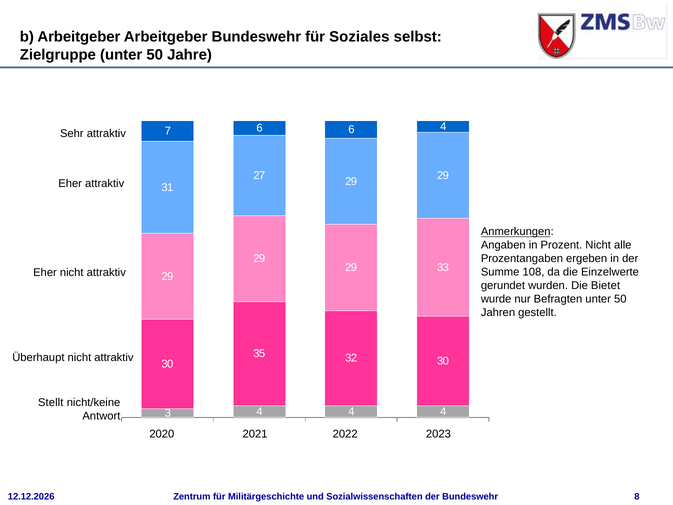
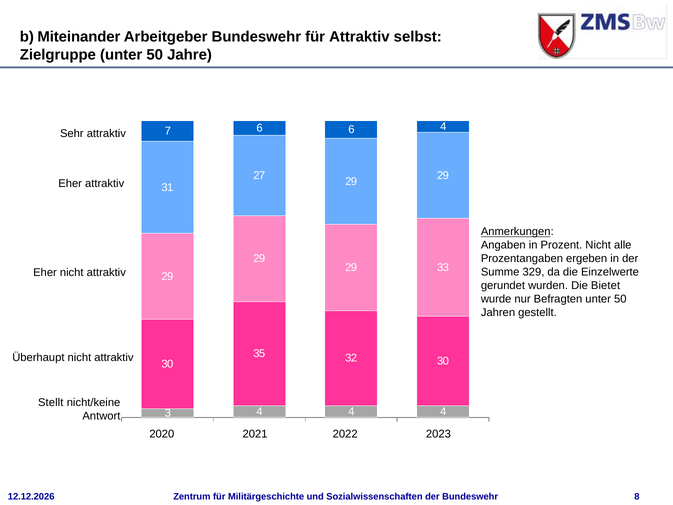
b Arbeitgeber: Arbeitgeber -> Miteinander
für Soziales: Soziales -> Attraktiv
108: 108 -> 329
